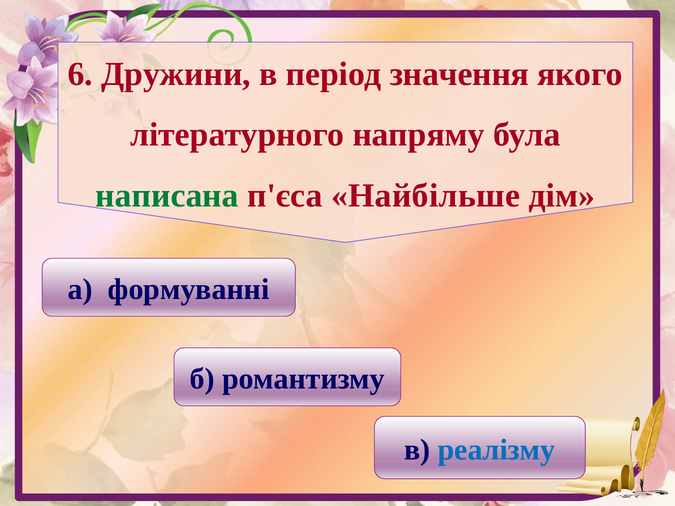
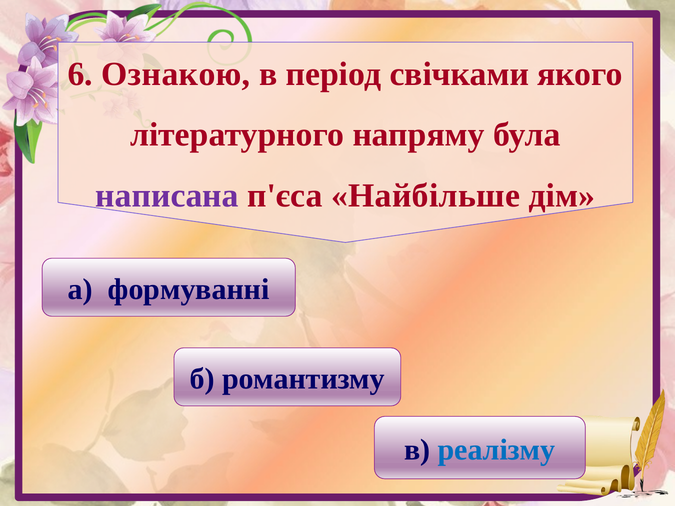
Дружини: Дружини -> Ознакою
значення: значення -> свічками
написана colour: green -> purple
